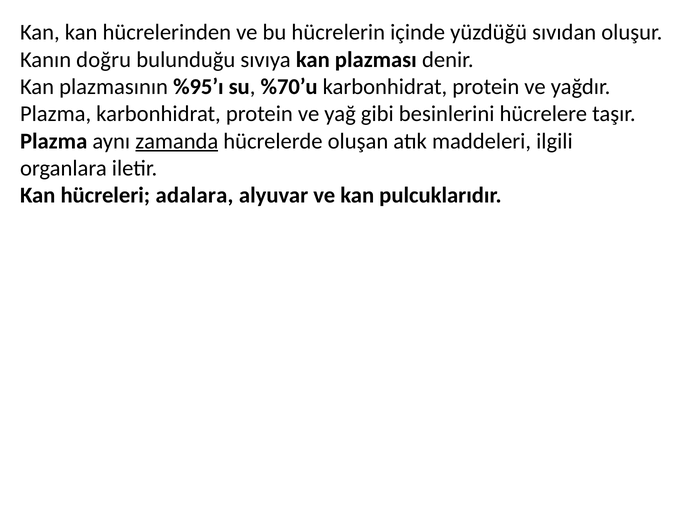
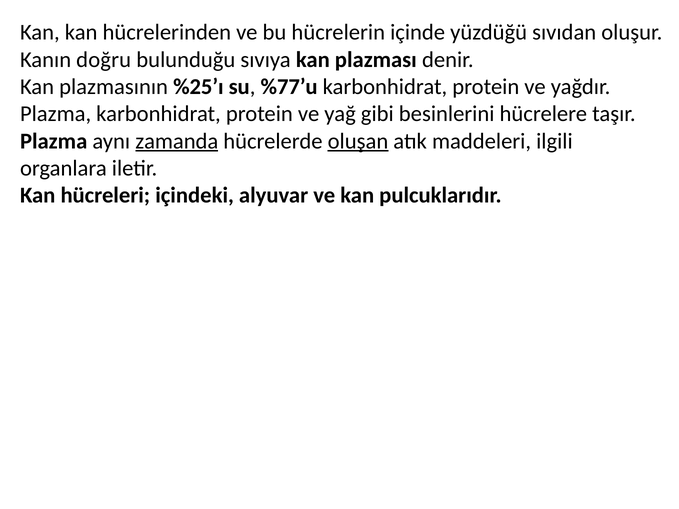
%95’ı: %95’ı -> %25’ı
%70’u: %70’u -> %77’u
oluşan underline: none -> present
adalara: adalara -> içindeki
